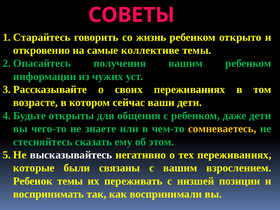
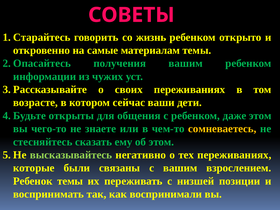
коллективе: коллективе -> материалам
даже дети: дети -> этом
высказывайтесь colour: white -> light green
